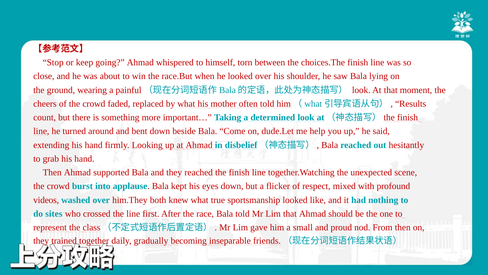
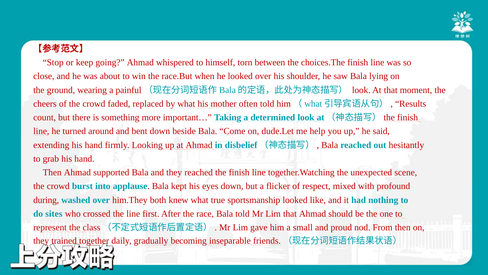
videos: videos -> during
